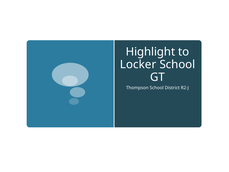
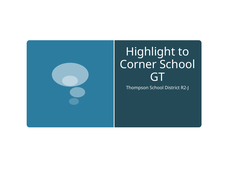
Locker: Locker -> Corner
